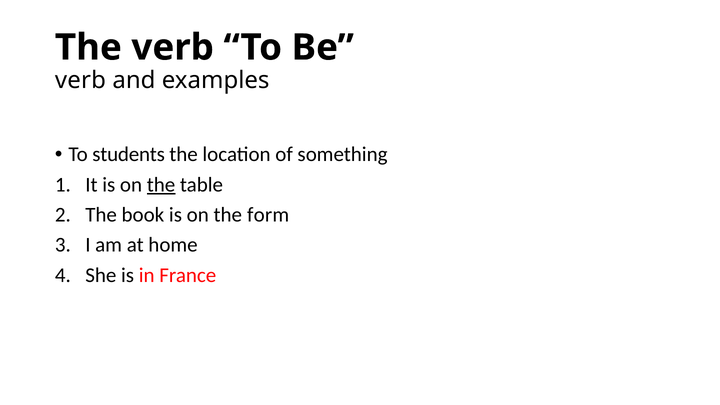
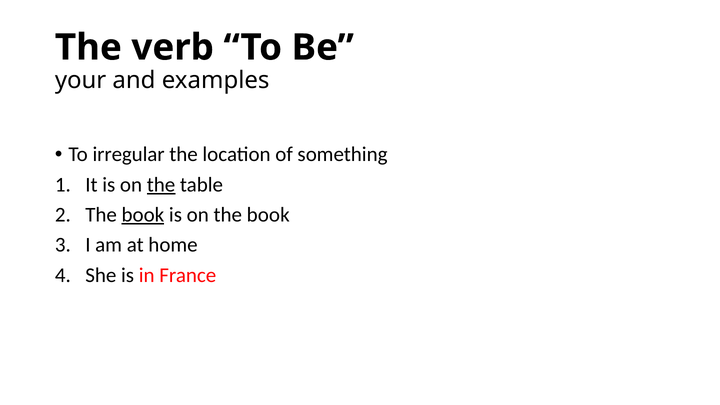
verb at (80, 80): verb -> your
students: students -> irregular
book at (143, 215) underline: none -> present
on the form: form -> book
